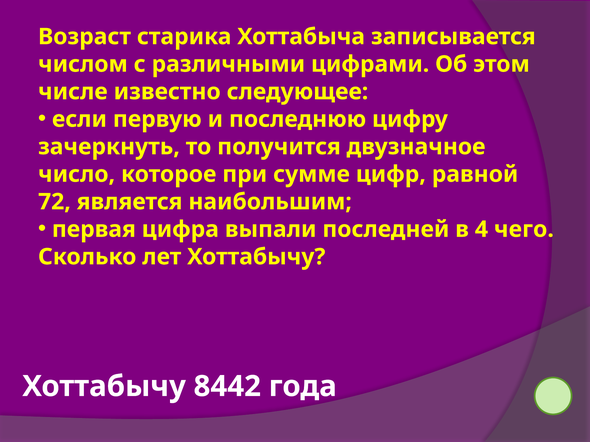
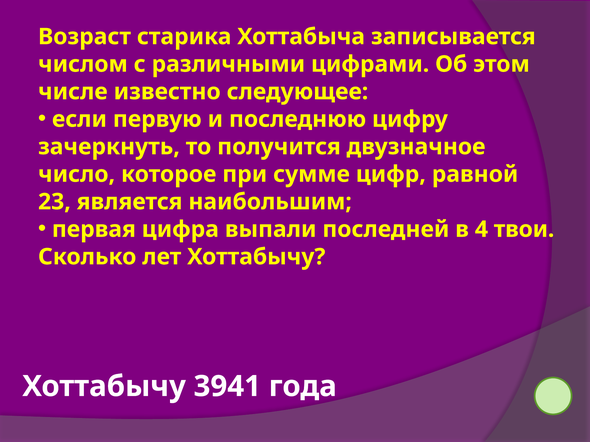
72: 72 -> 23
чего: чего -> твои
8442: 8442 -> 3941
